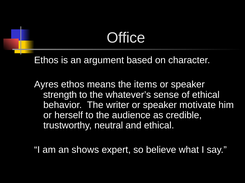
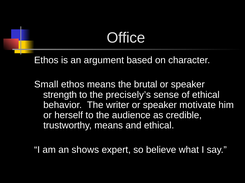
Ayres: Ayres -> Small
items: items -> brutal
whatever’s: whatever’s -> precisely’s
trustworthy neutral: neutral -> means
